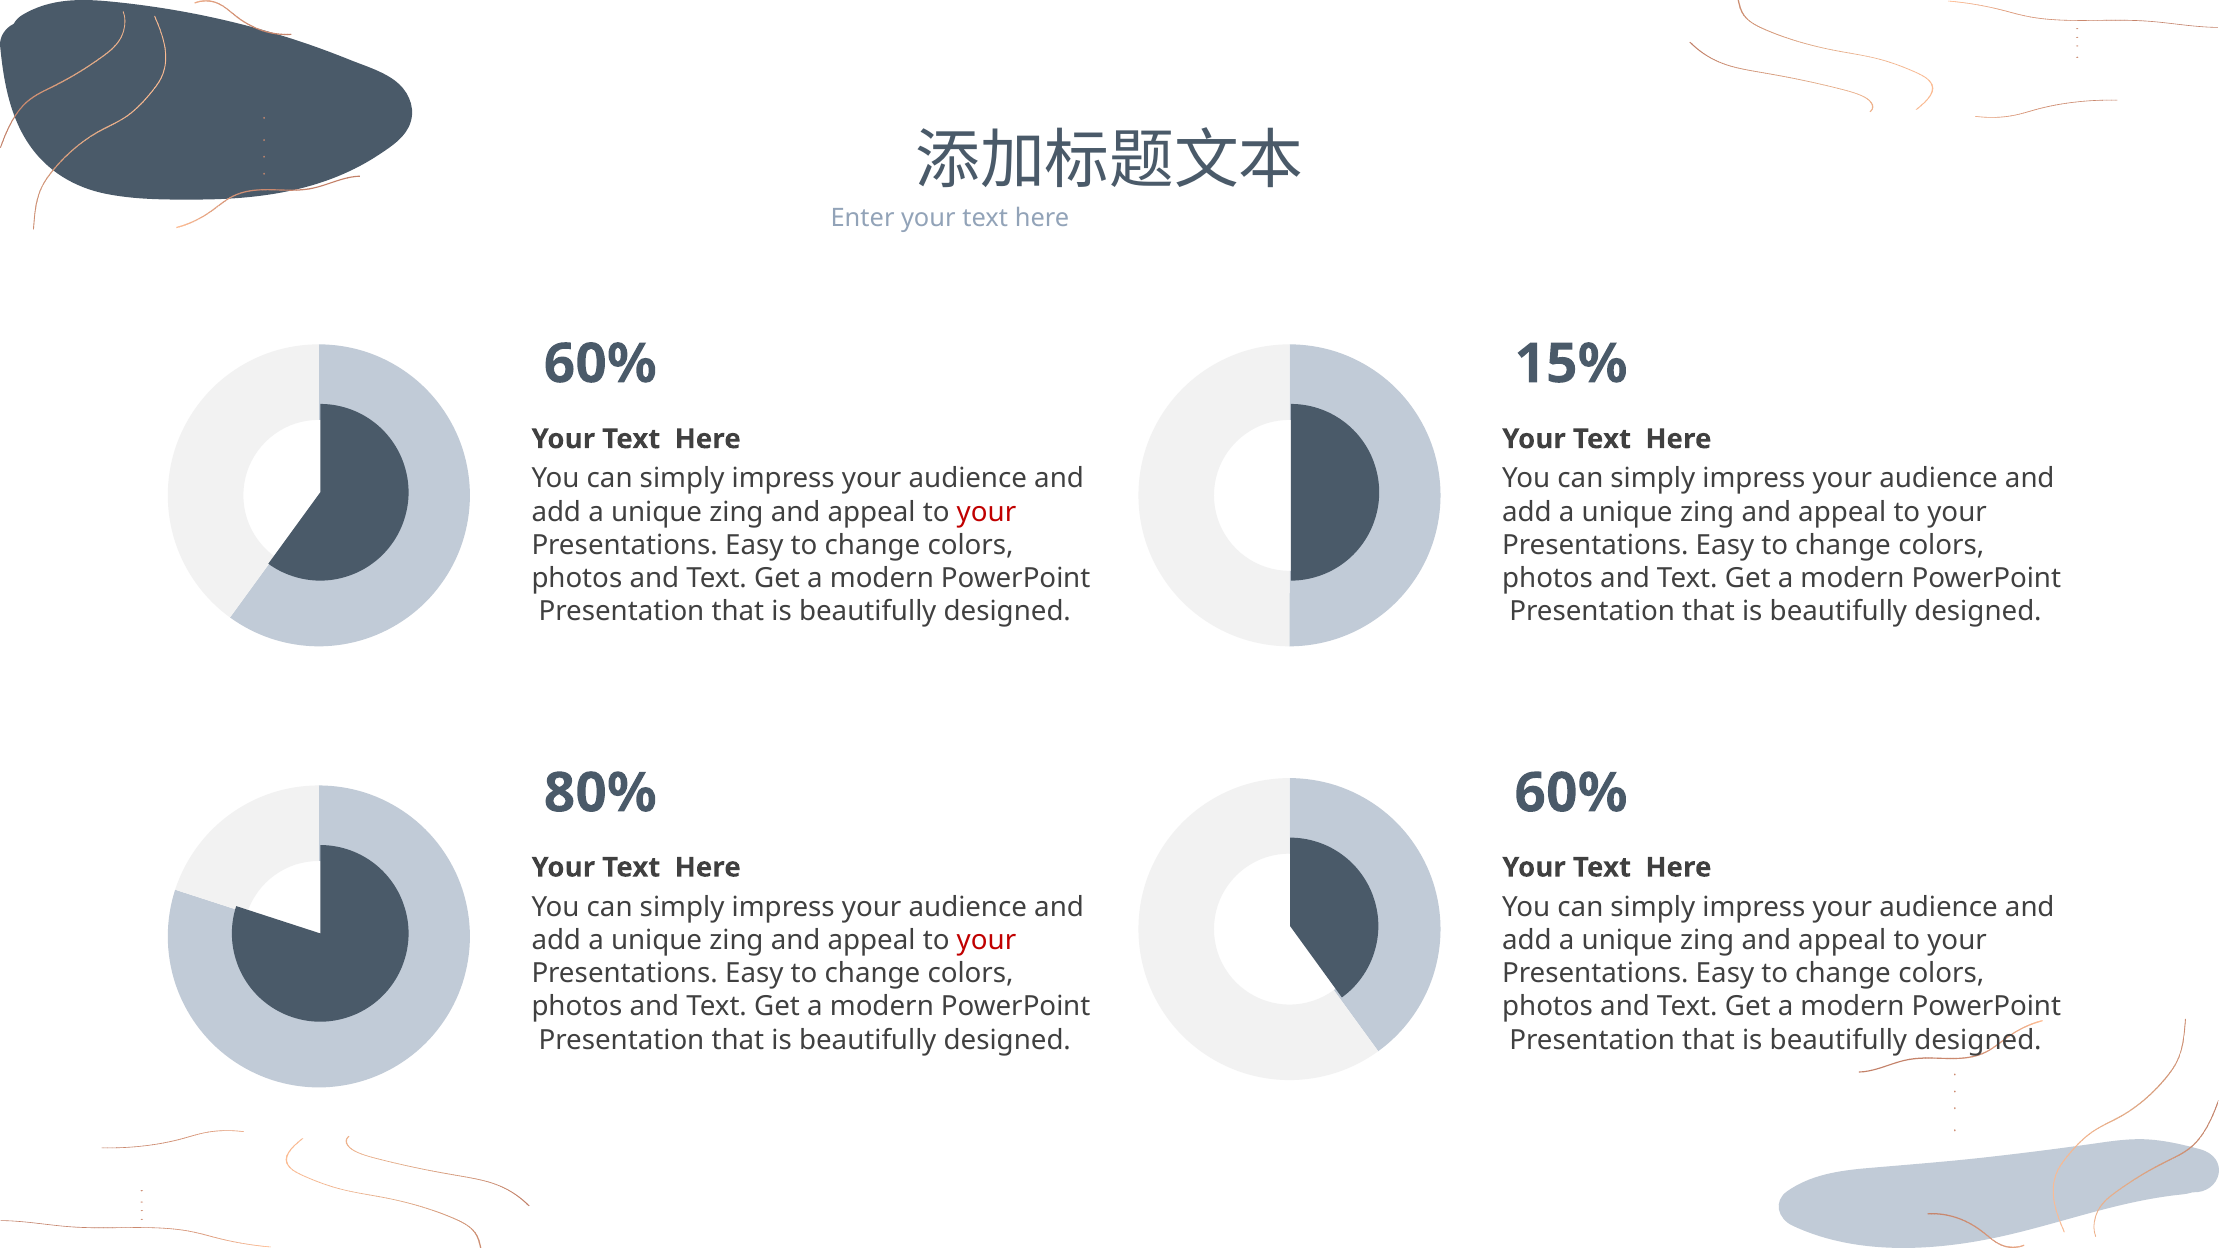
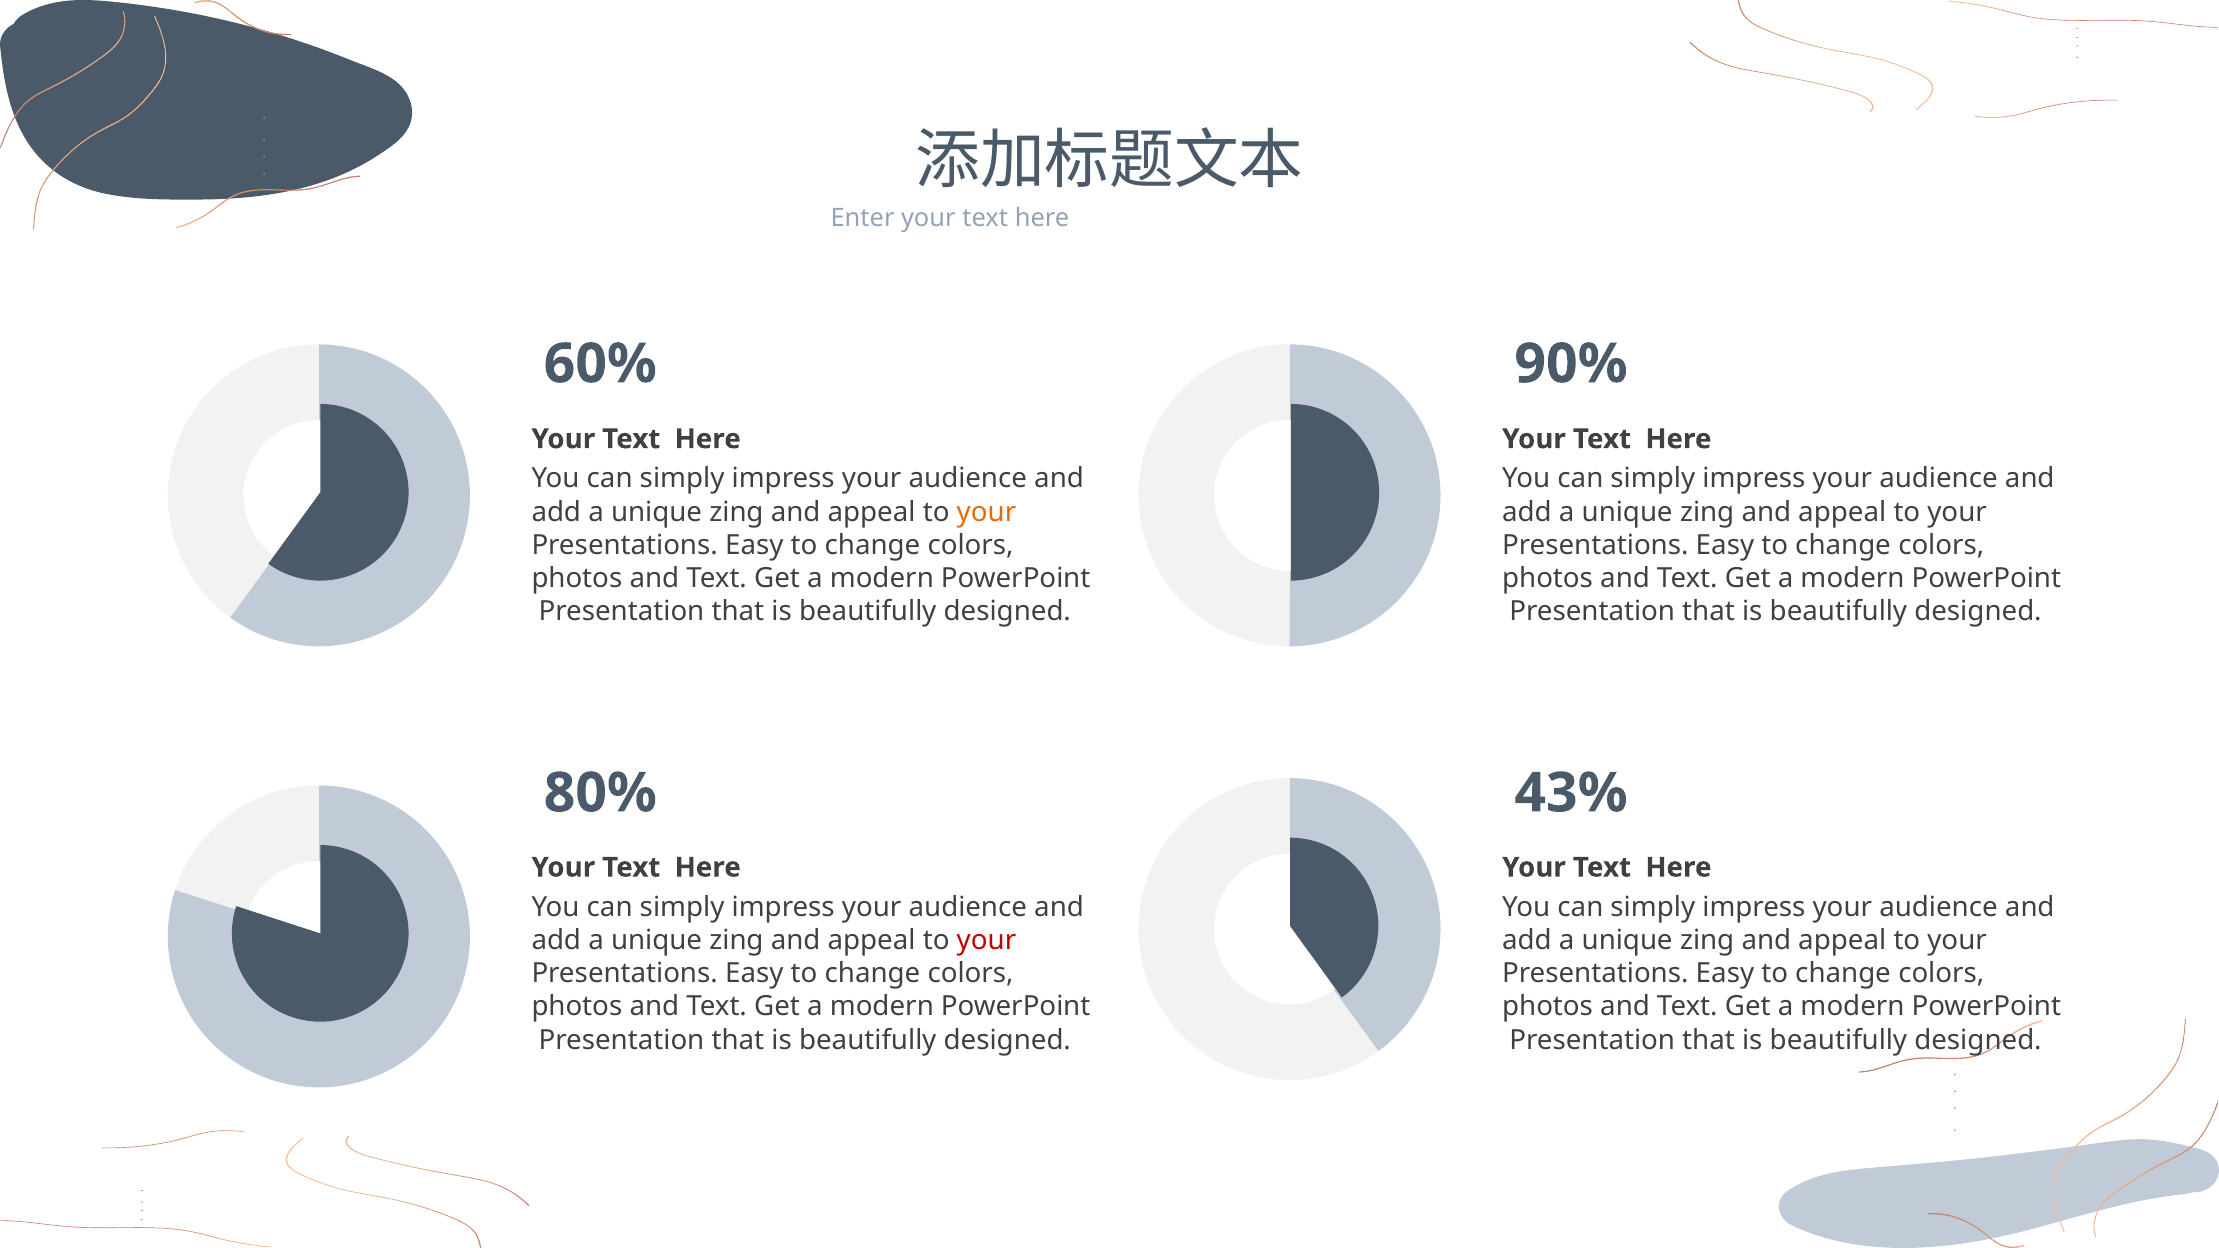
15%: 15% -> 90%
your at (986, 512) colour: red -> orange
60% at (1571, 793): 60% -> 43%
